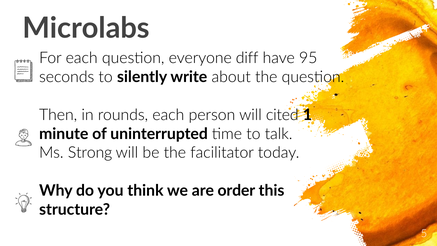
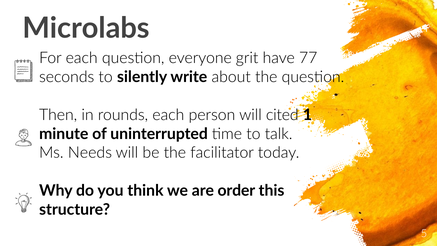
diff: diff -> grit
95: 95 -> 77
Strong: Strong -> Needs
